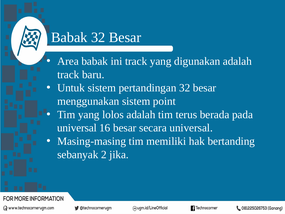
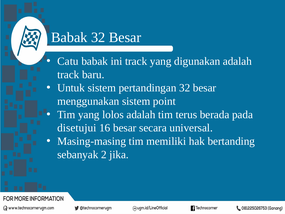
Area: Area -> Catu
universal at (77, 128): universal -> disetujui
